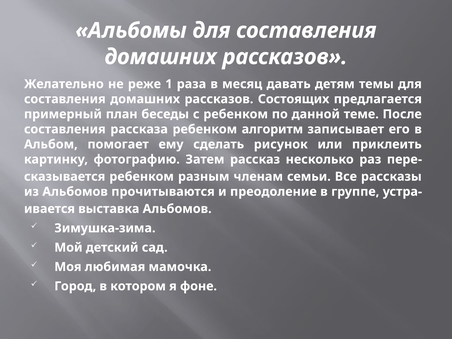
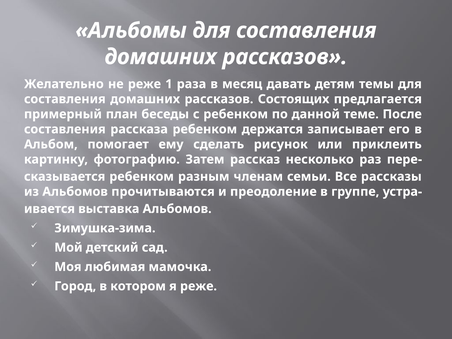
алгоритм: алгоритм -> держатся
я фоне: фоне -> реже
